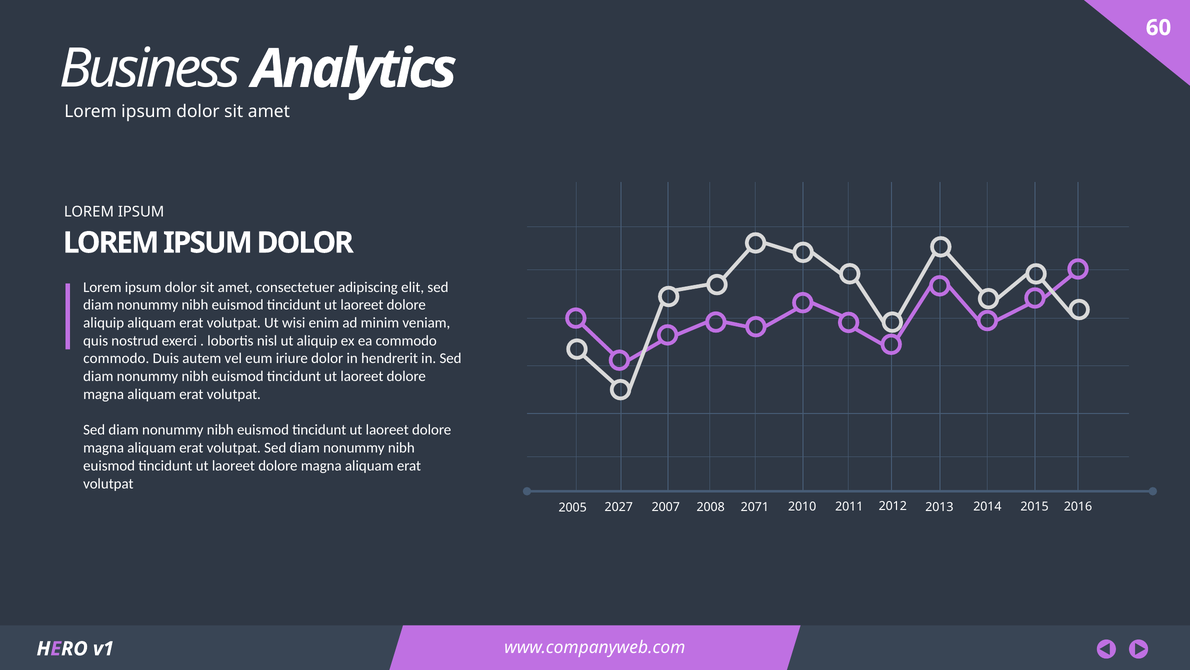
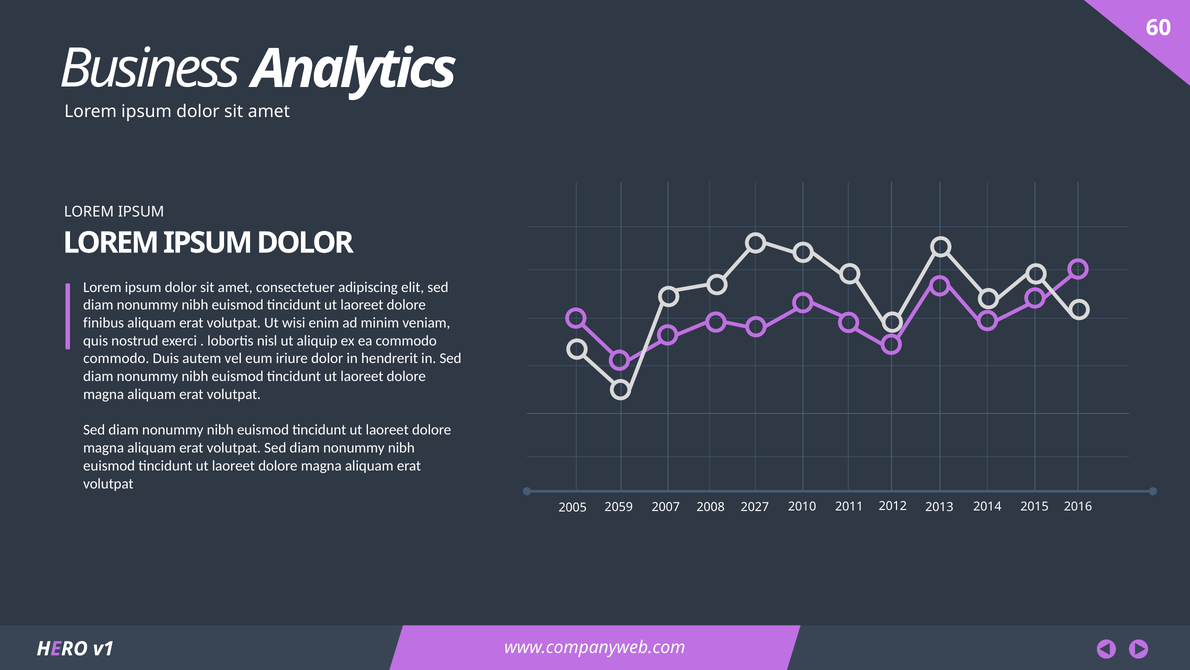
aliquip at (104, 323): aliquip -> finibus
2071: 2071 -> 2027
2027: 2027 -> 2059
